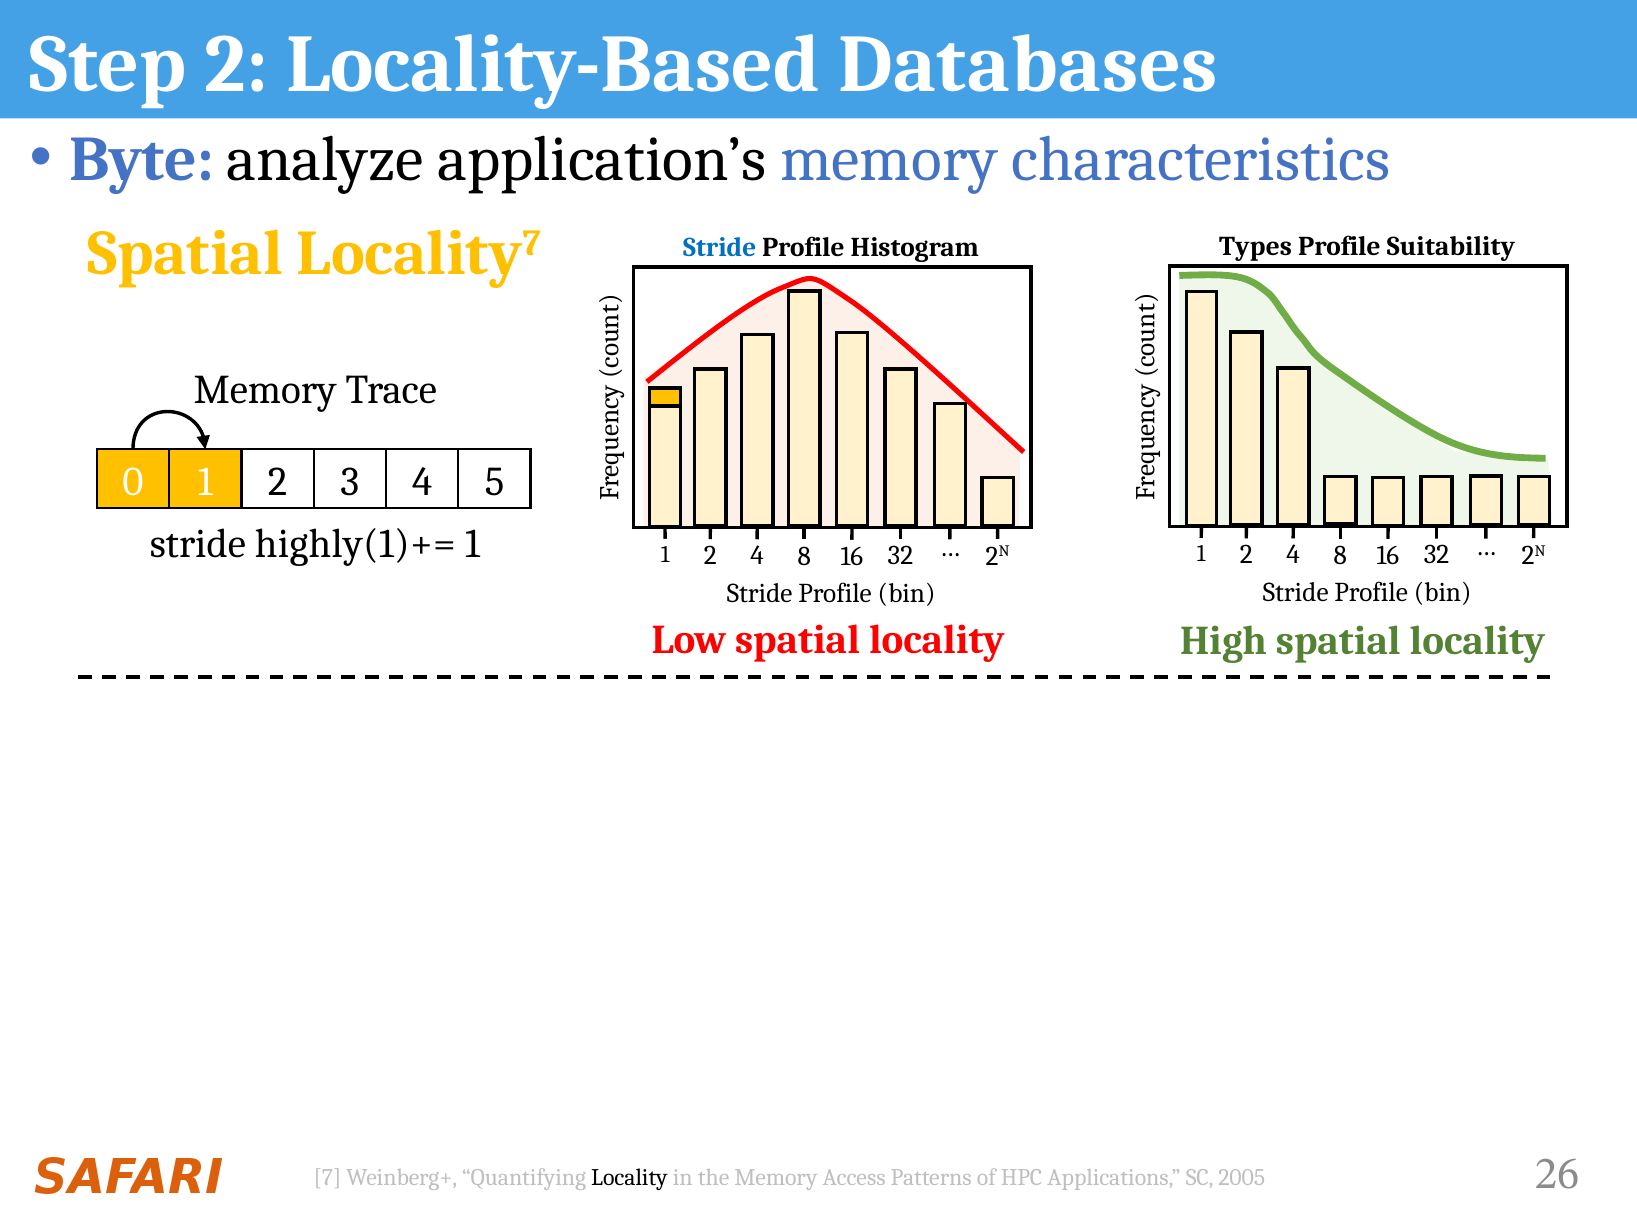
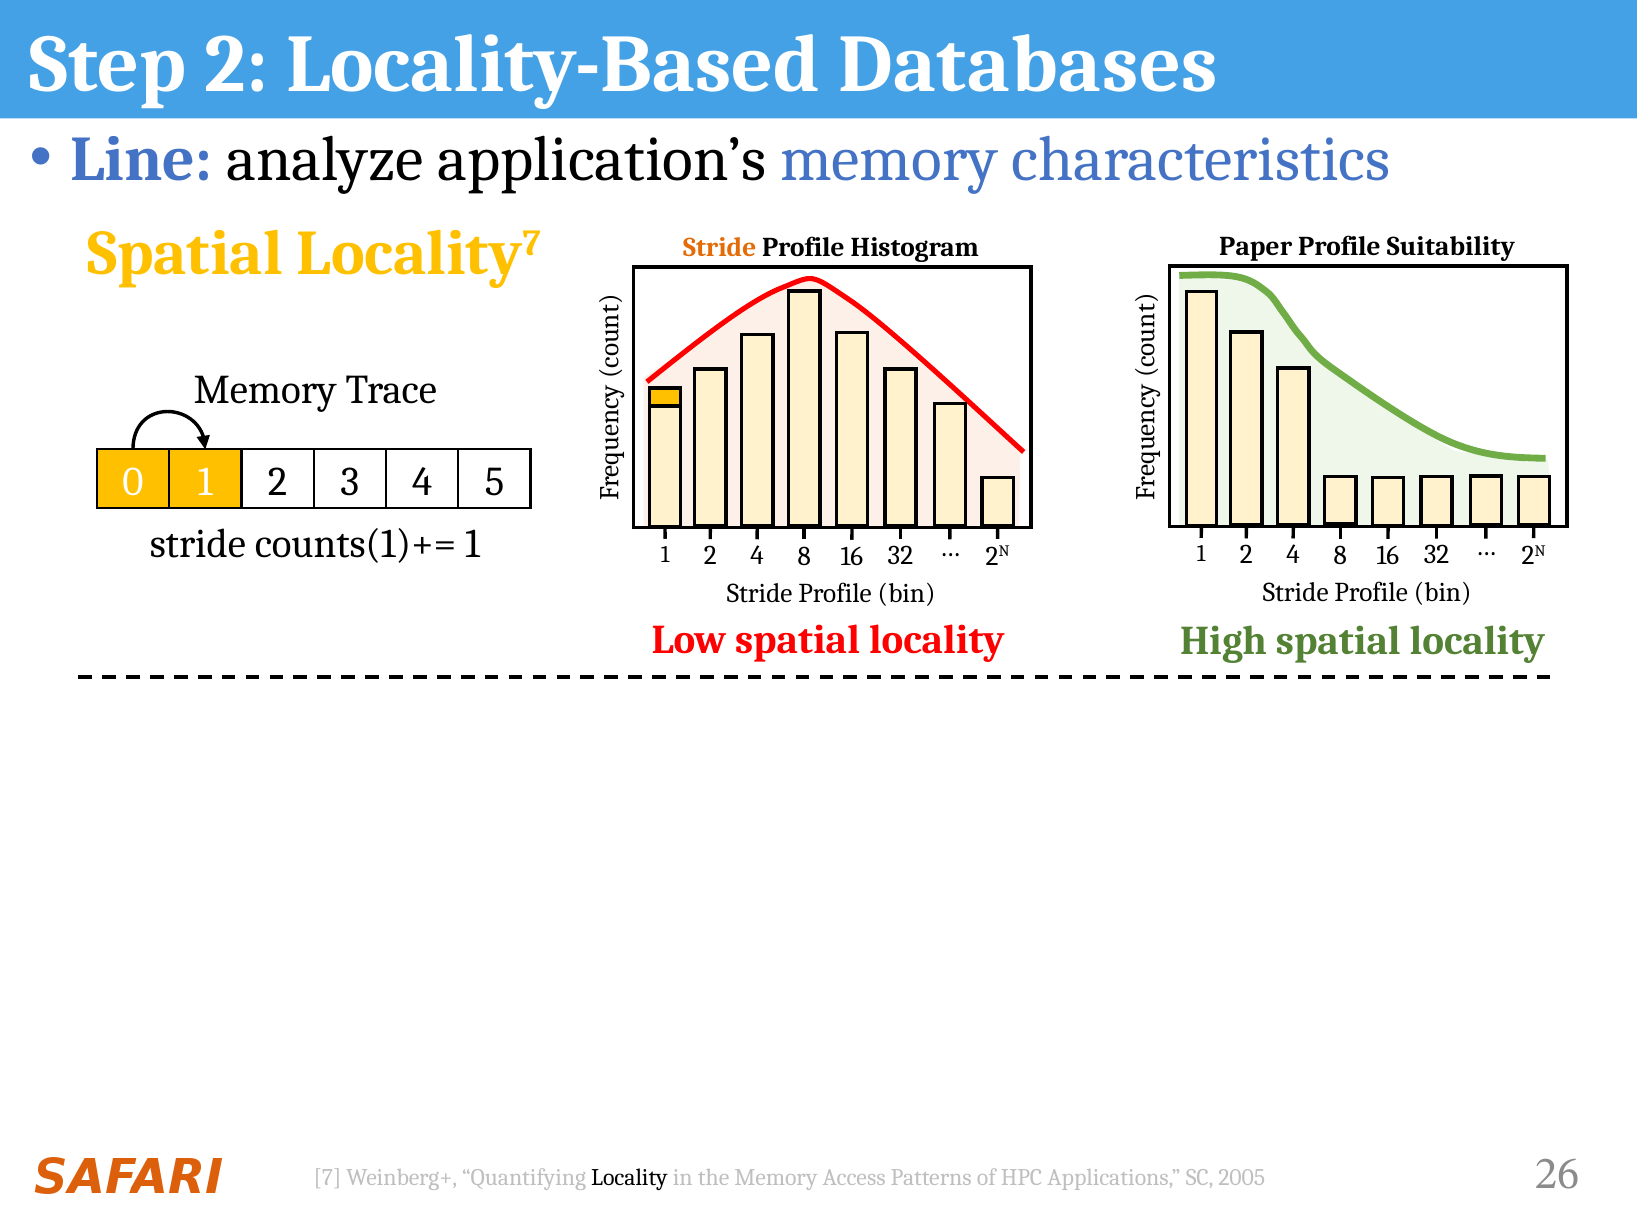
Byte: Byte -> Line
Types: Types -> Paper
Stride at (720, 247) colour: blue -> orange
highly(1)+=: highly(1)+= -> counts(1)+=
